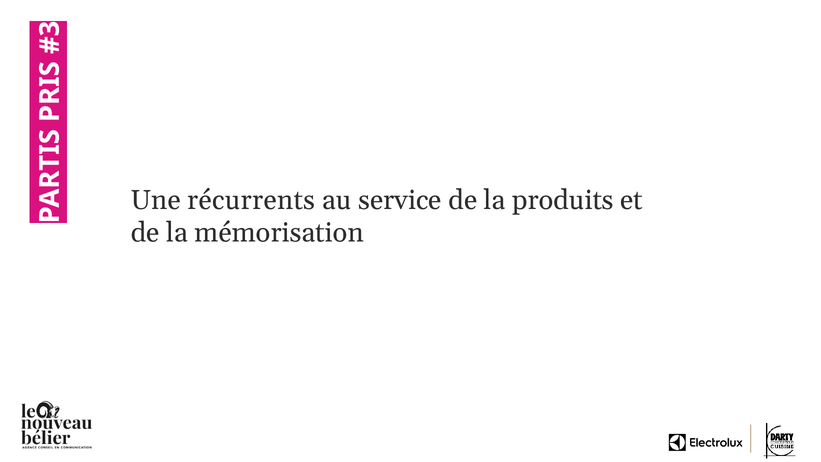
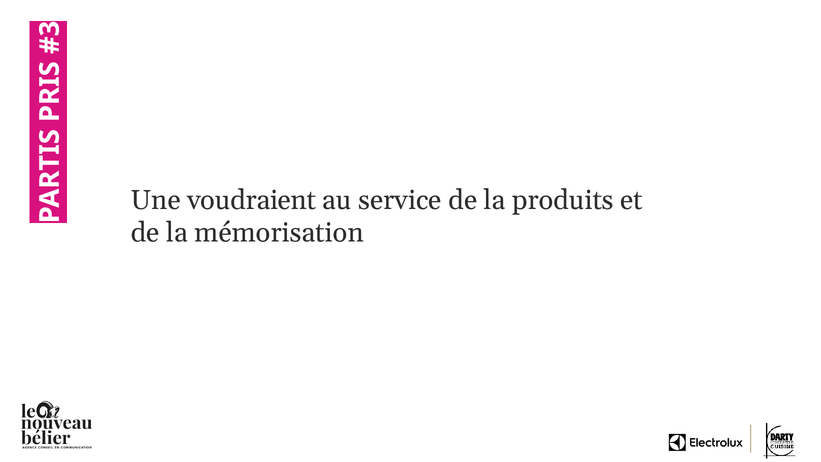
récurrents: récurrents -> voudraient
